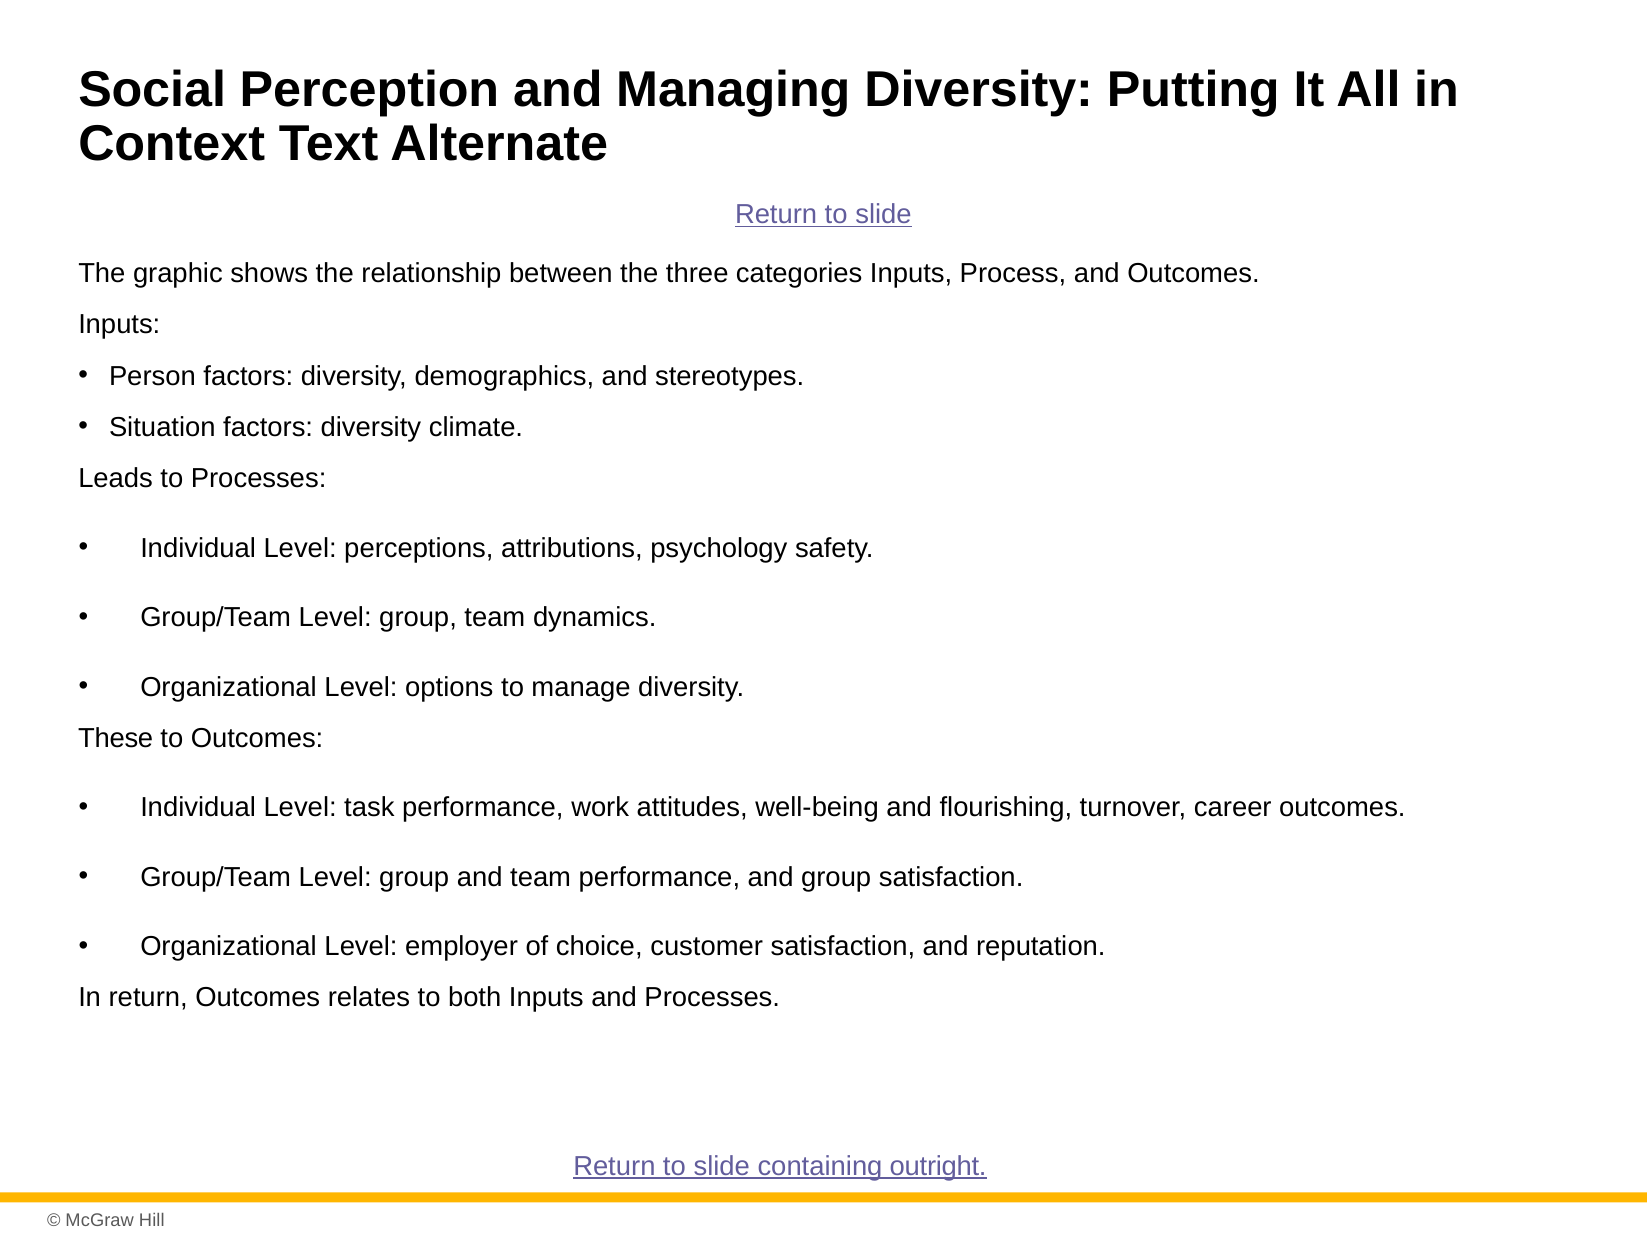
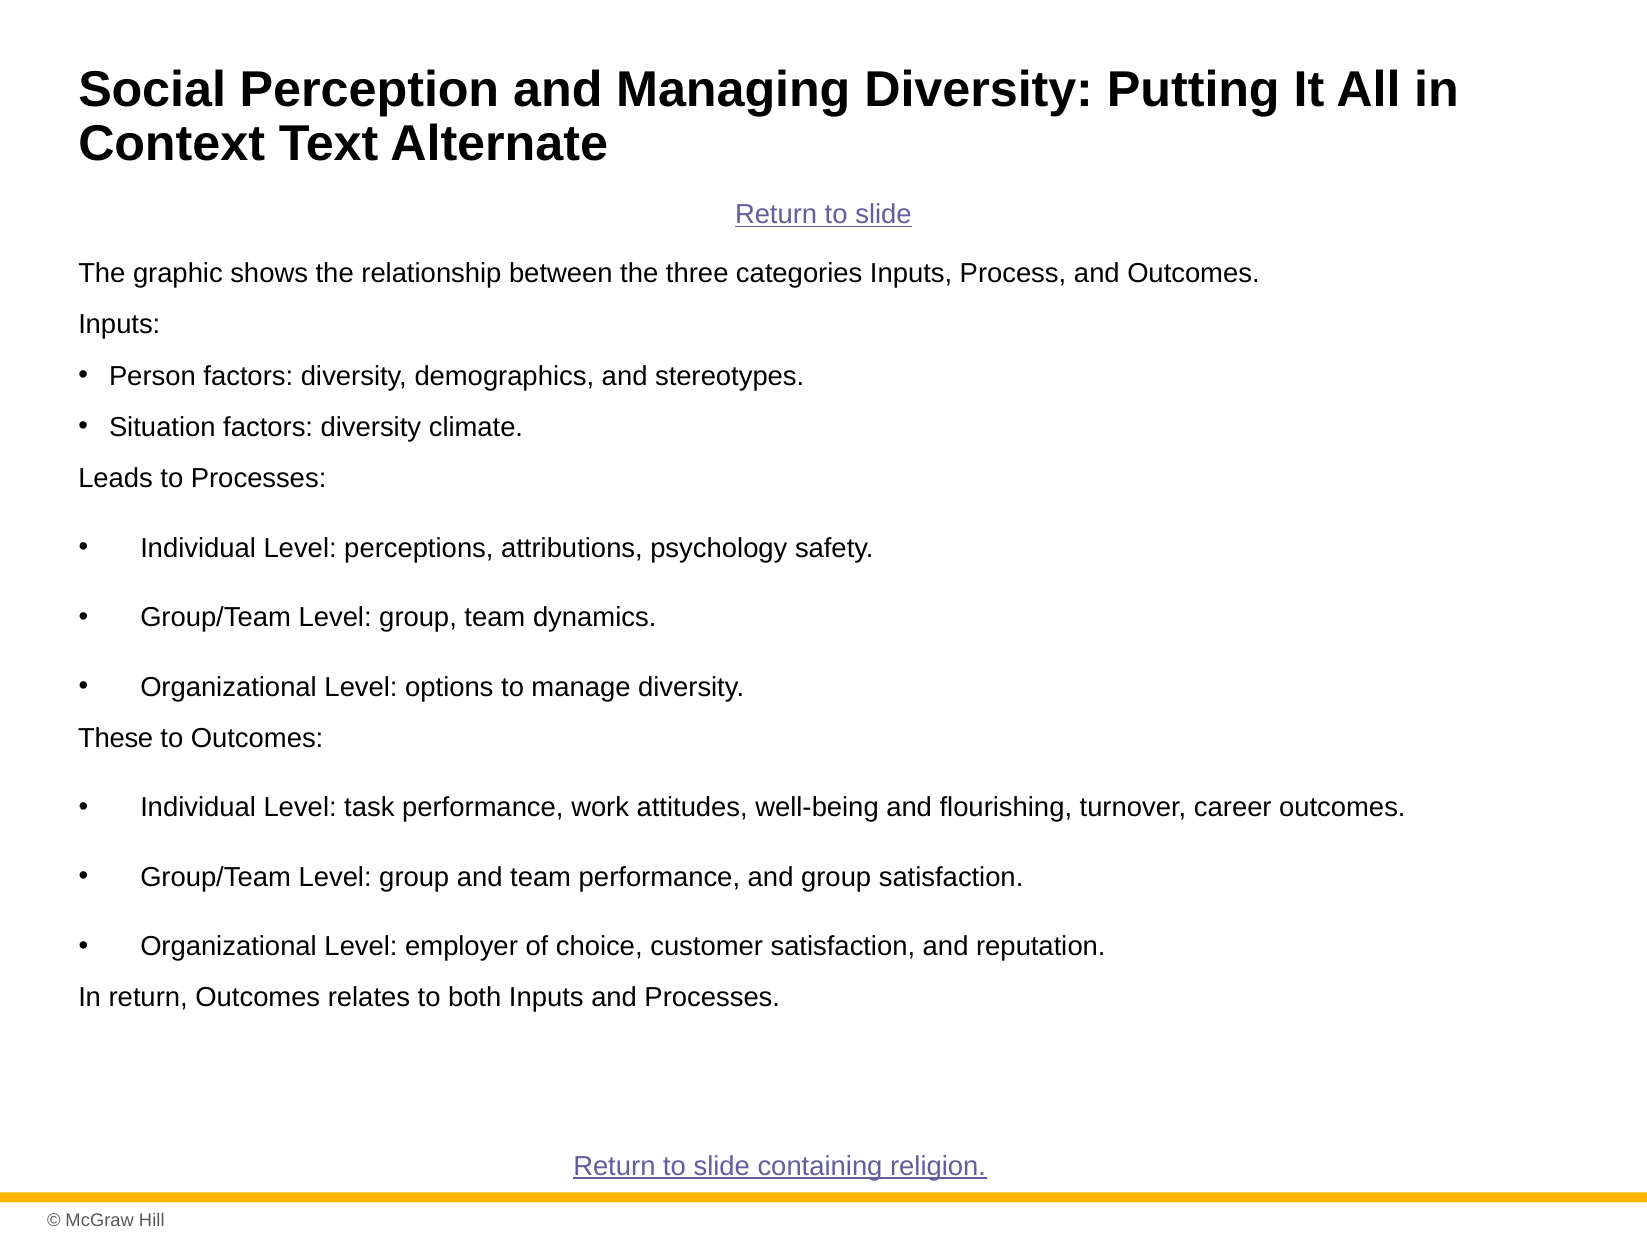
outright: outright -> religion
